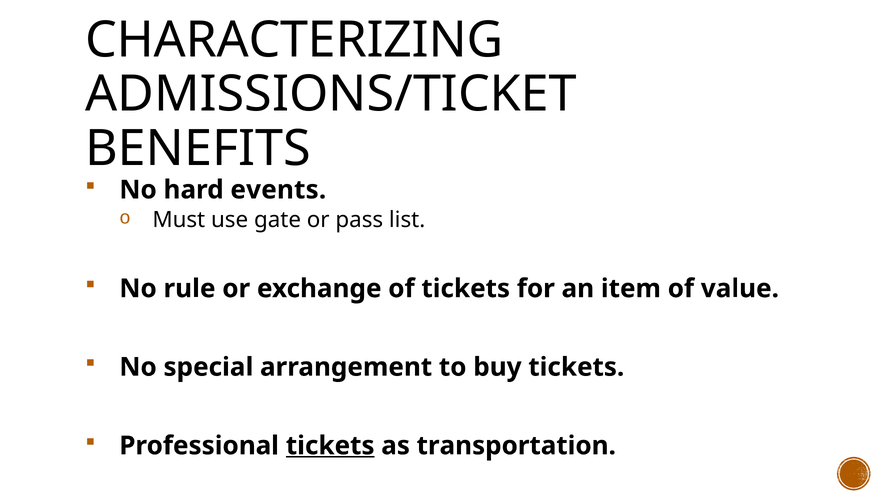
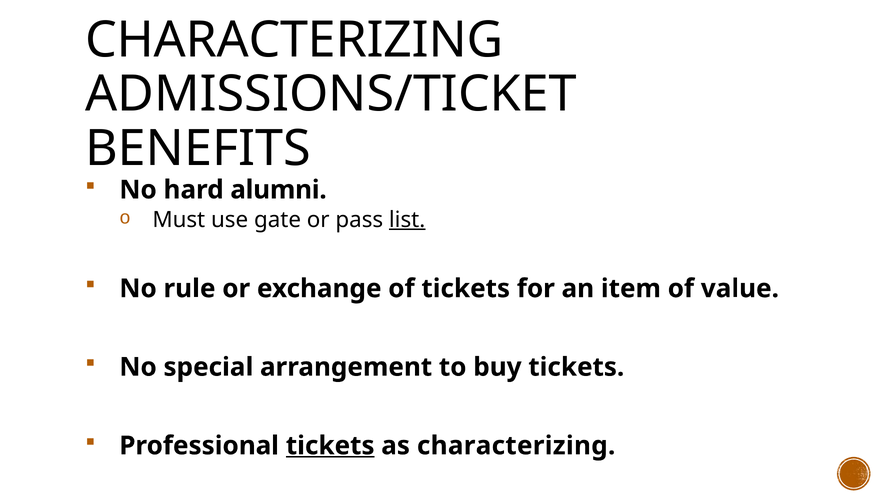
events: events -> alumni
list underline: none -> present
as transportation: transportation -> characterizing
